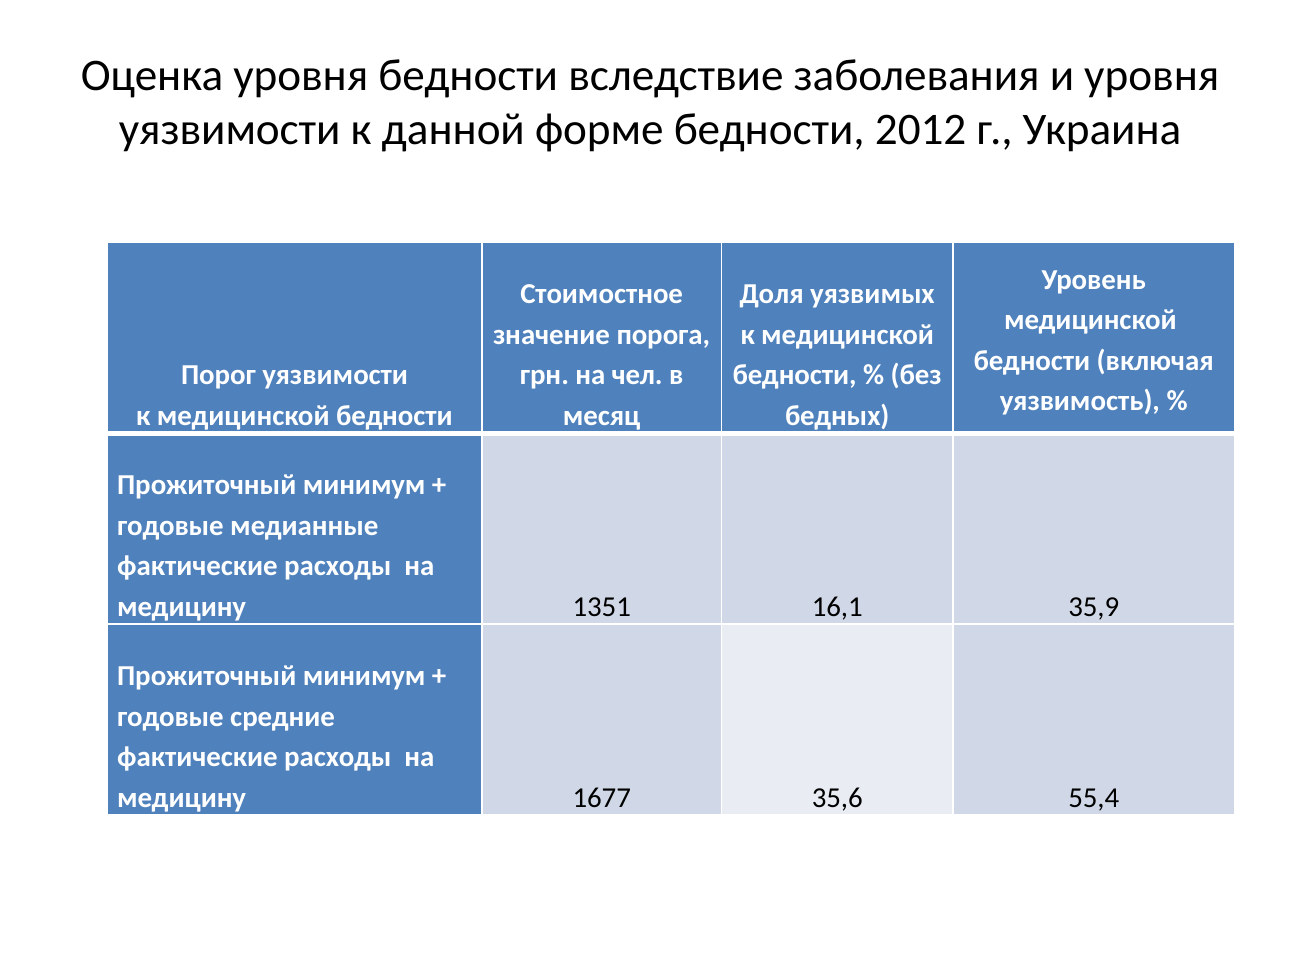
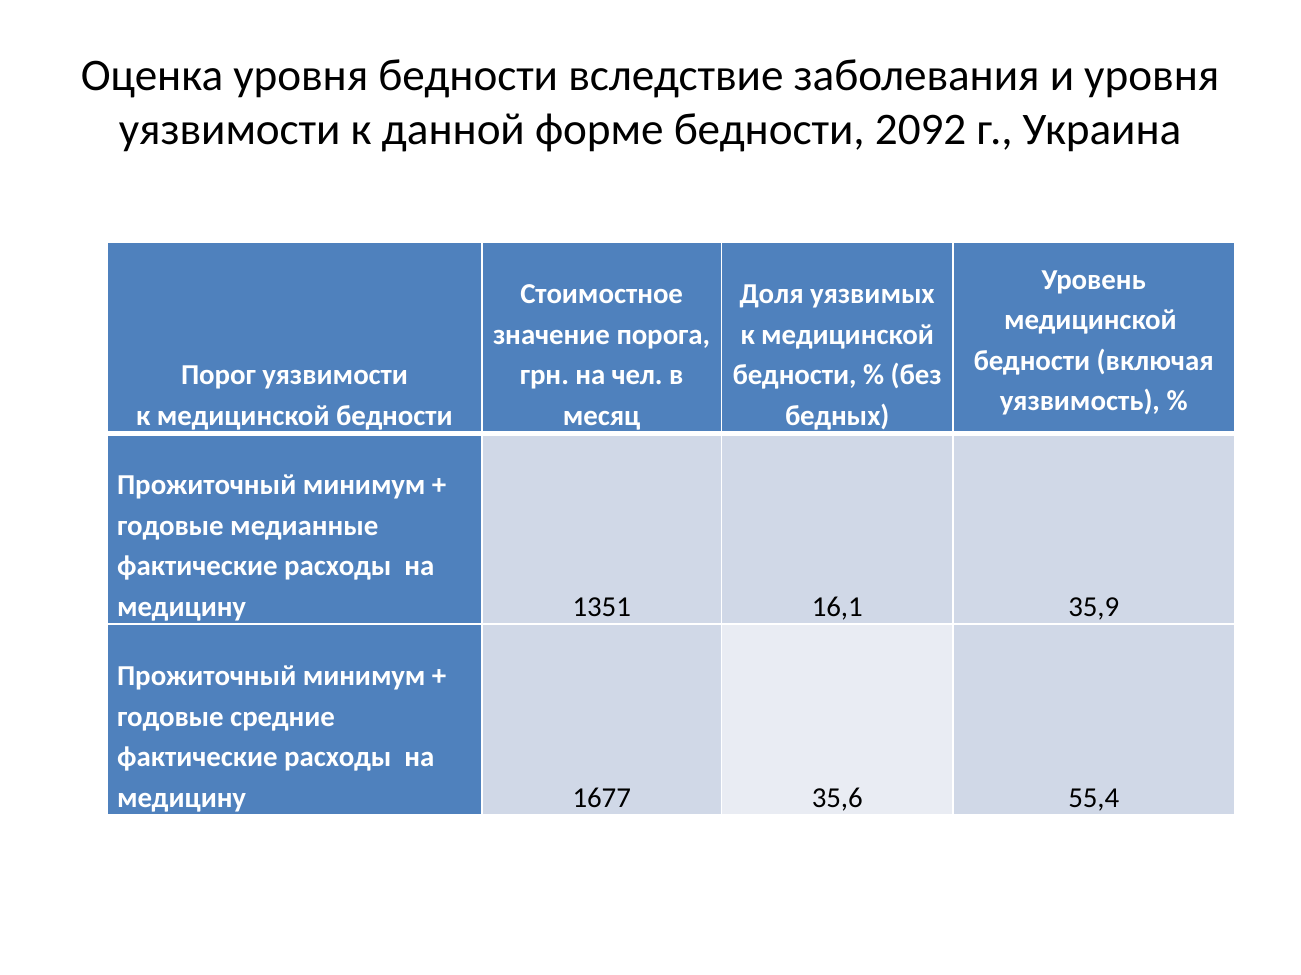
2012: 2012 -> 2092
